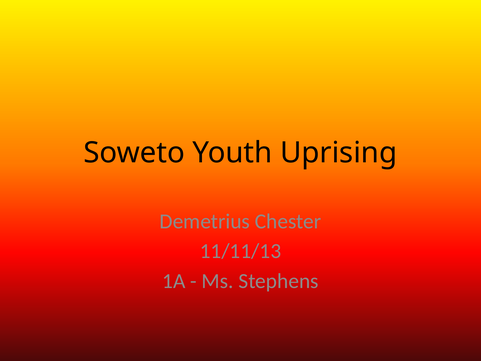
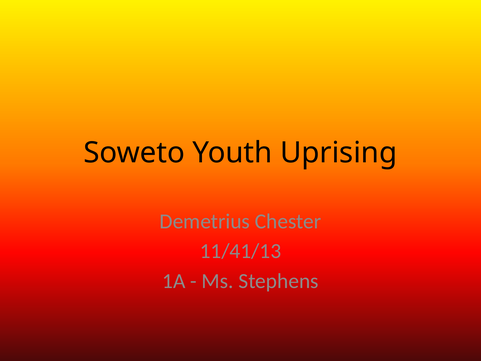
11/11/13: 11/11/13 -> 11/41/13
